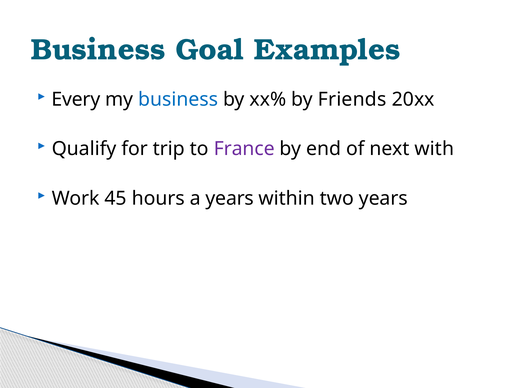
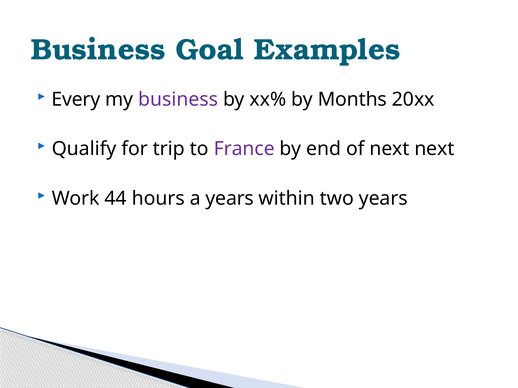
business at (178, 99) colour: blue -> purple
Friends: Friends -> Months
next with: with -> next
45: 45 -> 44
